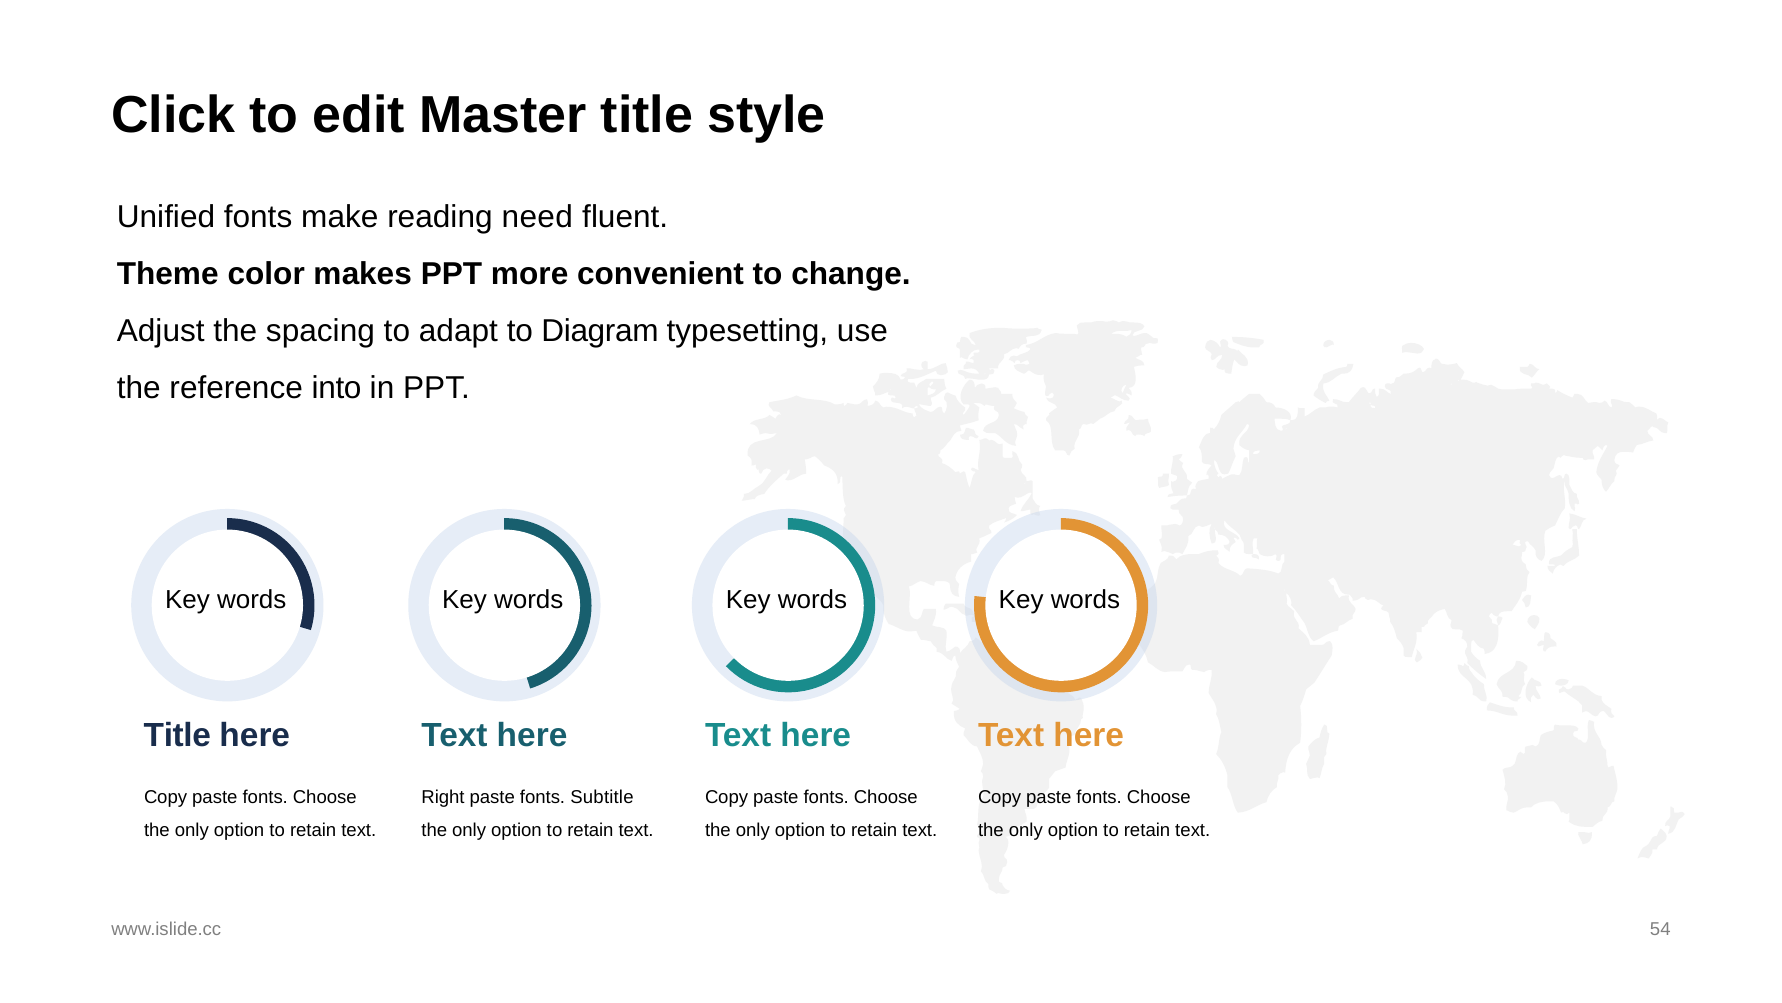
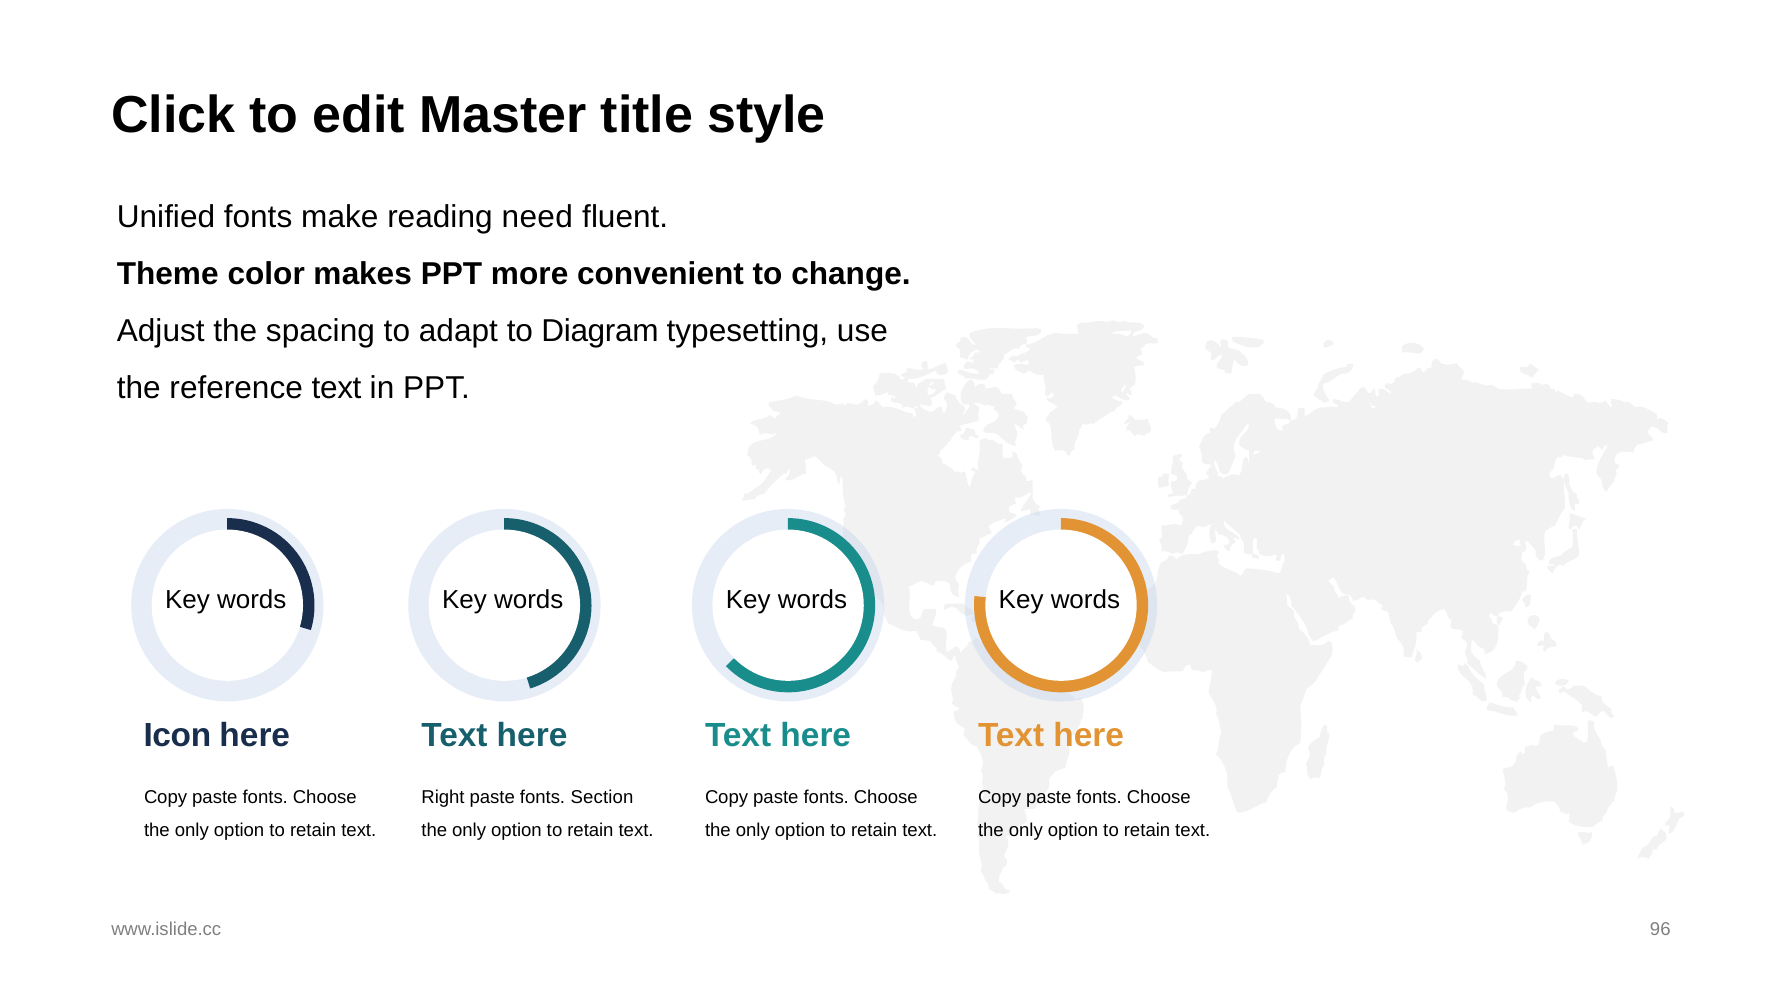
reference into: into -> text
Title at (177, 735): Title -> Icon
Subtitle: Subtitle -> Section
54: 54 -> 96
